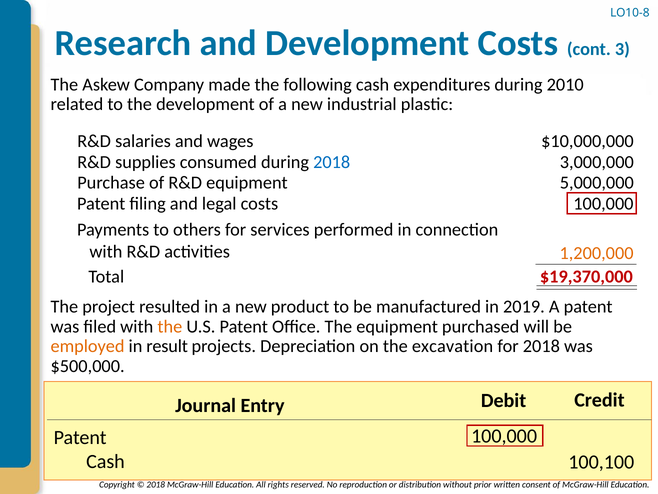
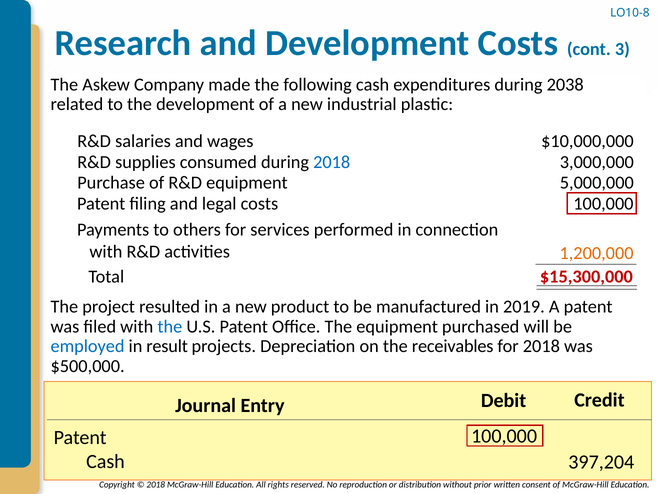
2010: 2010 -> 2038
$19,370,000: $19,370,000 -> $15,300,000
the at (170, 326) colour: orange -> blue
employed colour: orange -> blue
excavation: excavation -> receivables
100,100: 100,100 -> 397,204
